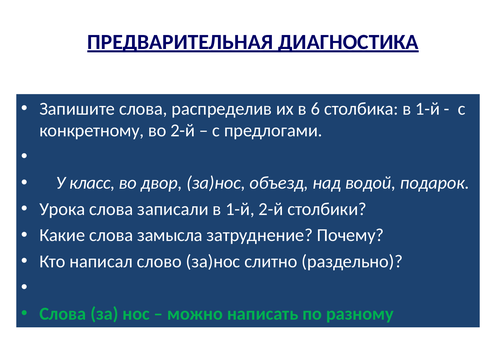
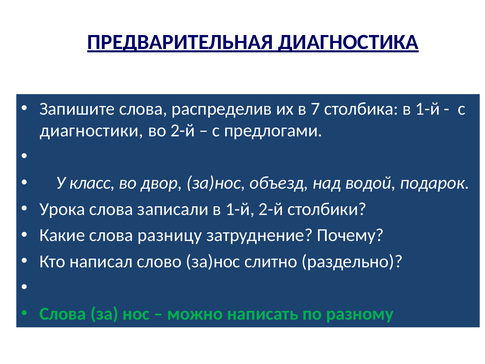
6: 6 -> 7
конкретному: конкретному -> диагностики
замысла: замысла -> разницу
